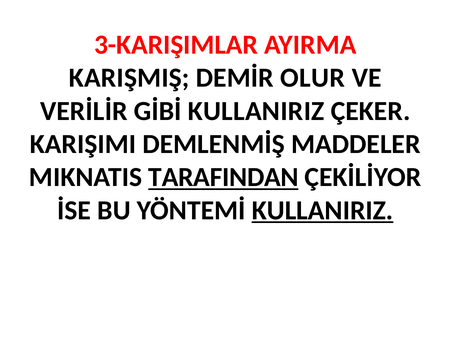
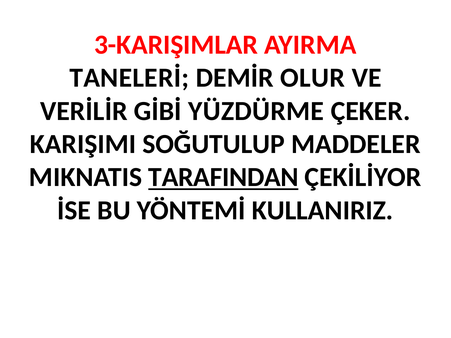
KARIŞMIŞ: KARIŞMIŞ -> TANELERİ
GİBİ KULLANIRIZ: KULLANIRIZ -> YÜZDÜRME
DEMLENMİŞ: DEMLENMİŞ -> SOĞUTULUP
KULLANIRIZ at (323, 210) underline: present -> none
